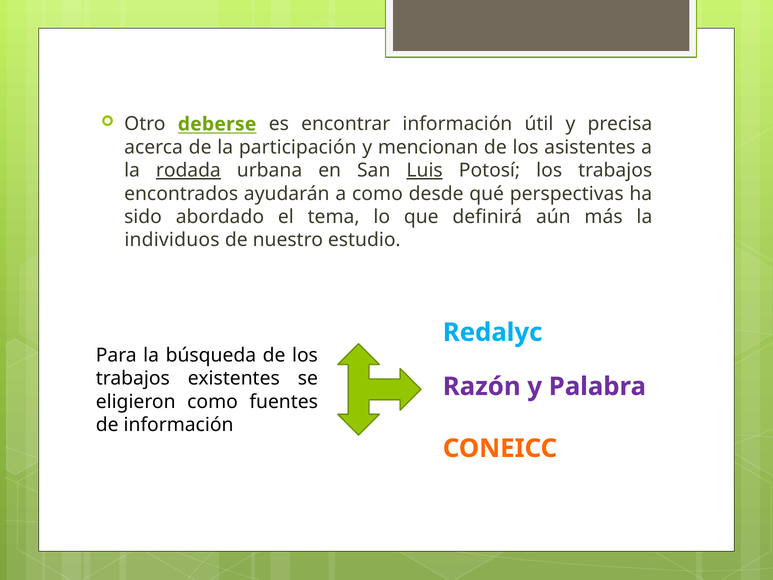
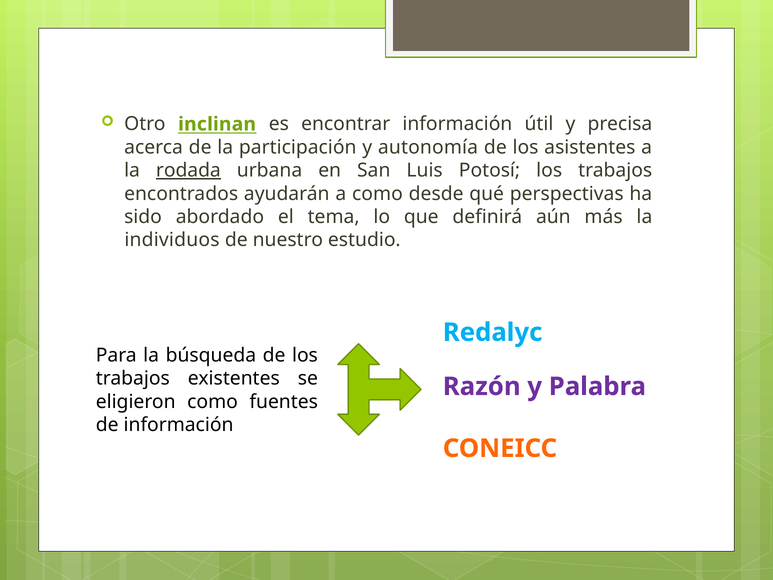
deberse: deberse -> inclinan
mencionan: mencionan -> autonomía
Luis underline: present -> none
